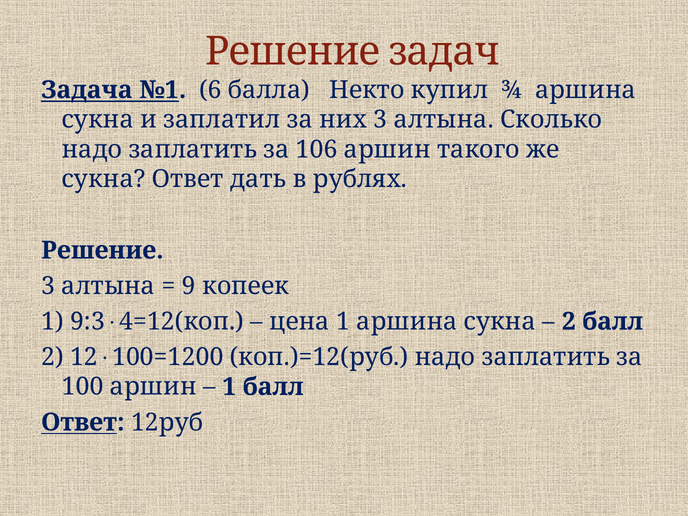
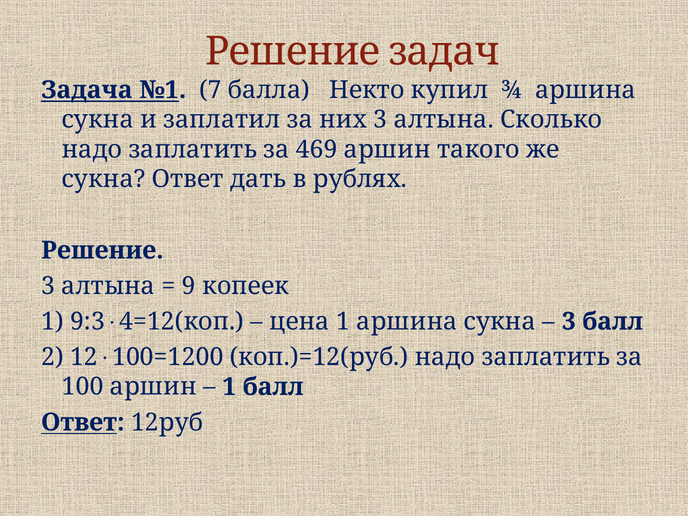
6: 6 -> 7
106: 106 -> 469
2 at (569, 321): 2 -> 3
